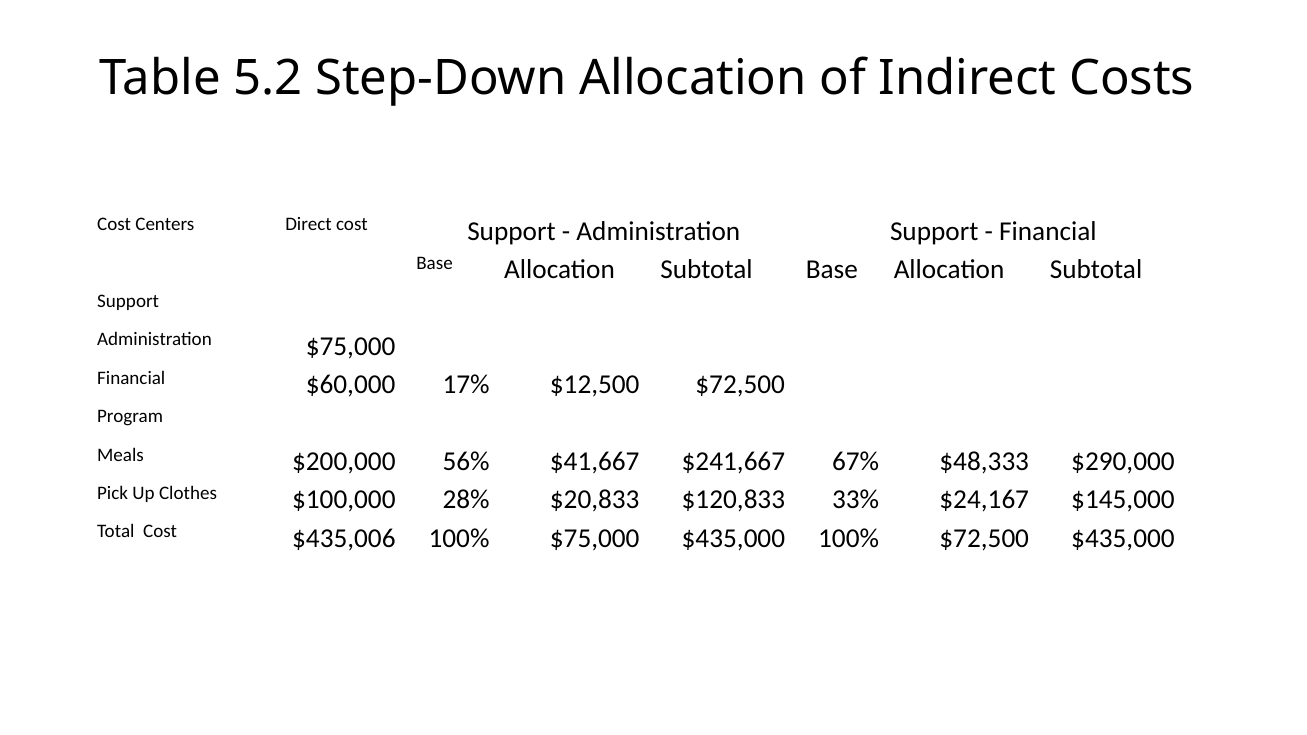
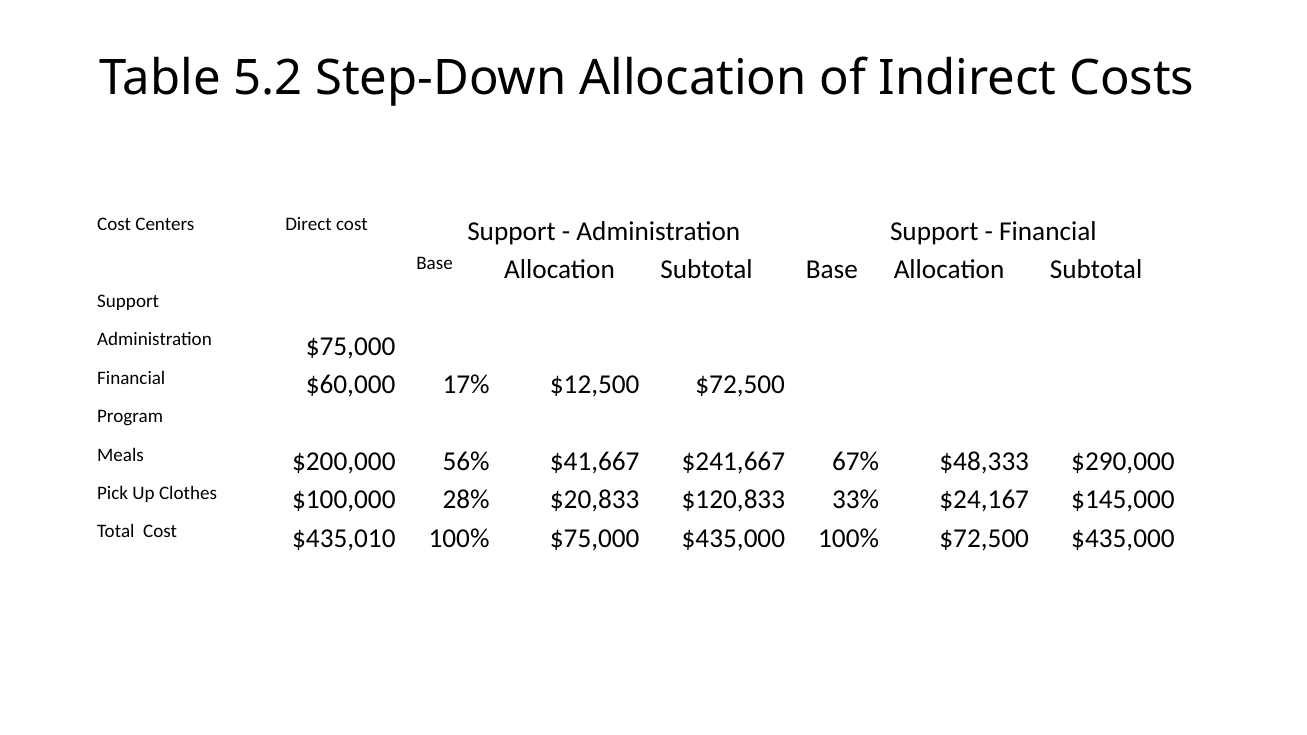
$435,006: $435,006 -> $435,010
